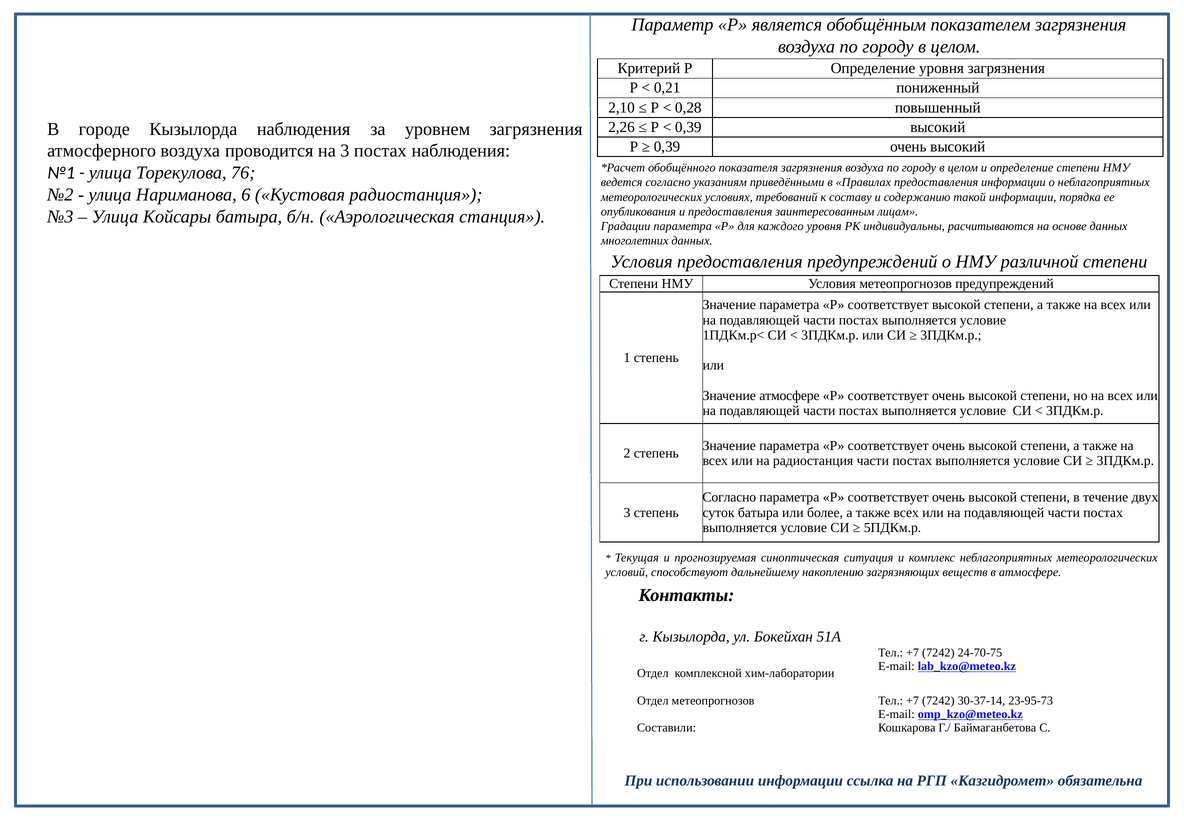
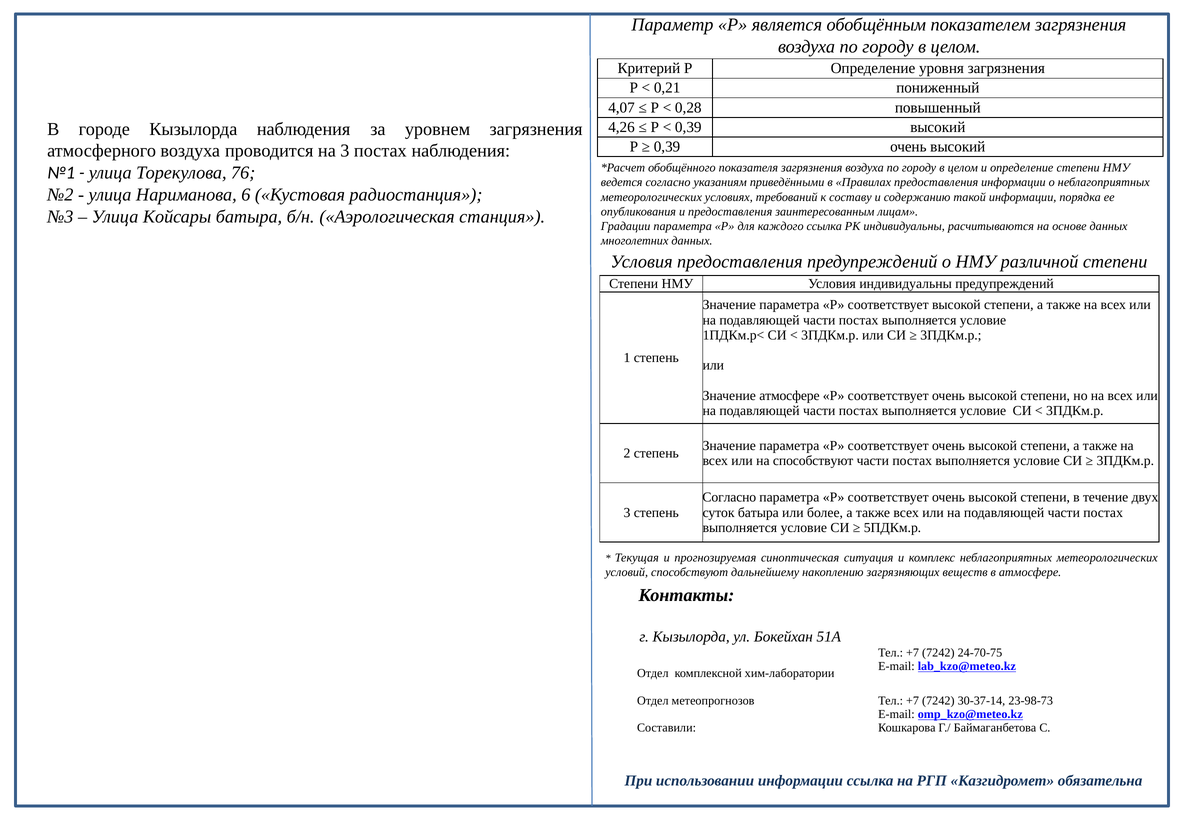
2,10: 2,10 -> 4,07
2,26: 2,26 -> 4,26
каждого уровня: уровня -> ссылка
Условия метеопрогнозов: метеопрогнозов -> индивидуальны
на радиостанция: радиостанция -> способствуют
23-95-73: 23-95-73 -> 23-98-73
